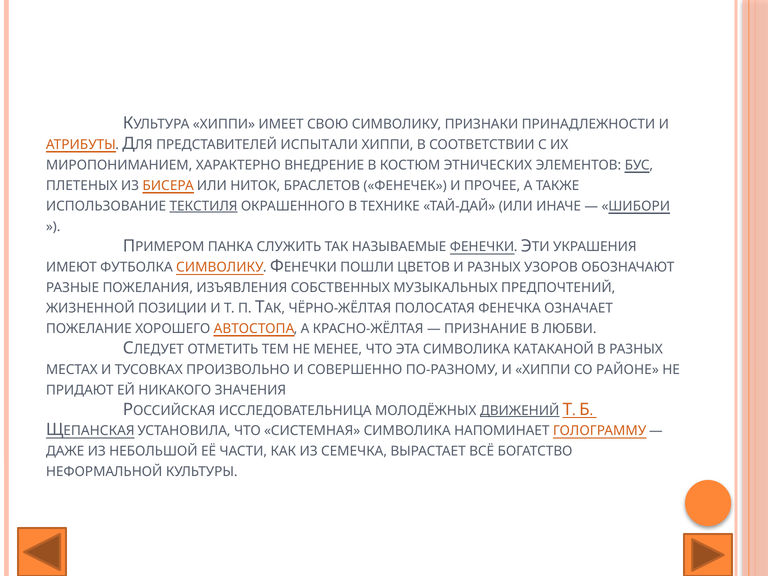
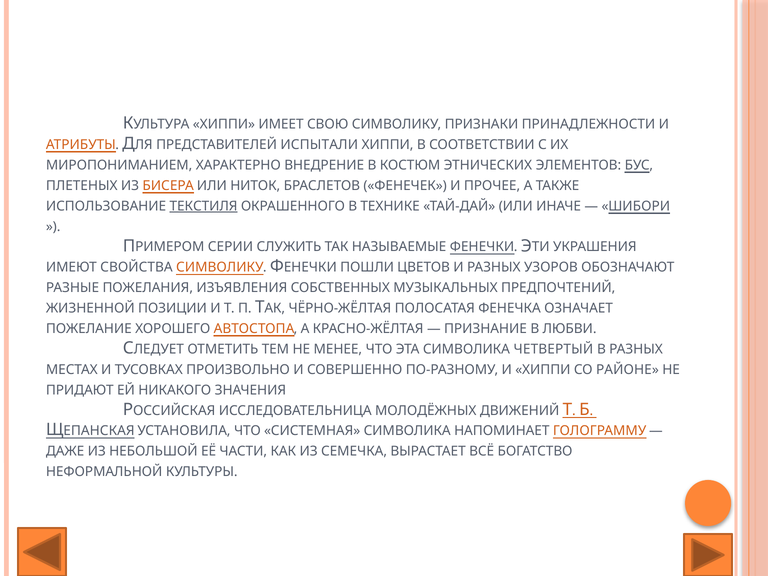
ПАНКА: ПАНКА -> СЕРИИ
ФУТБОЛКА: ФУТБОЛКА -> СВОЙСТВА
КАТАКАНОЙ: КАТАКАНОЙ -> ЧЕТВЕРТЫЙ
ДВИЖЕНИЙ underline: present -> none
